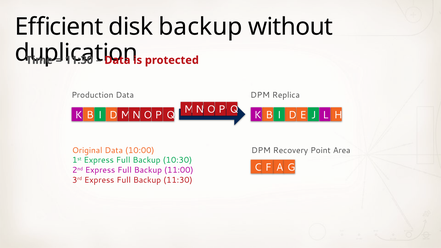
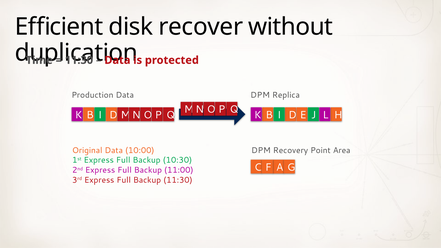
disk backup: backup -> recover
